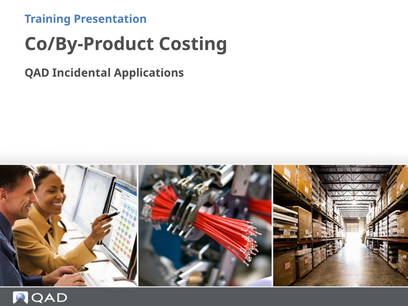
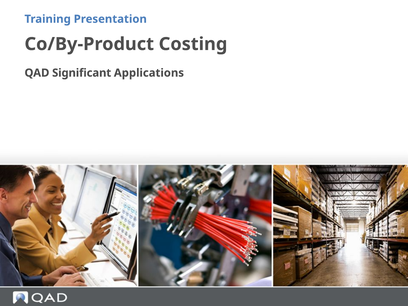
Incidental: Incidental -> Significant
